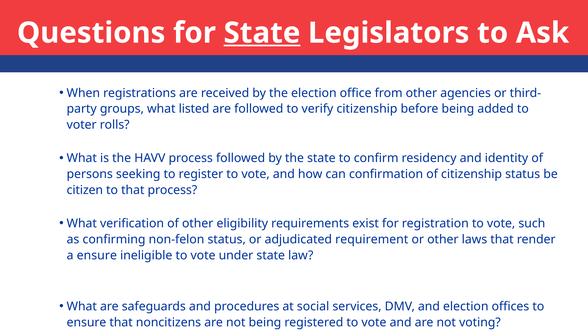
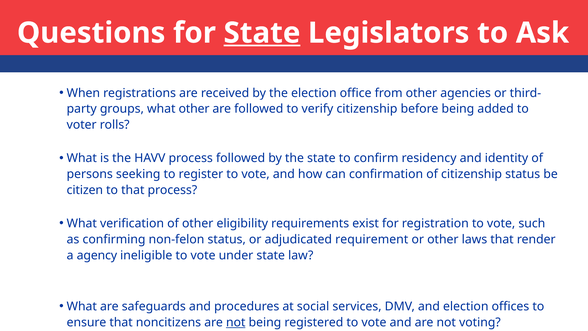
what listed: listed -> other
a ensure: ensure -> agency
not at (236, 322) underline: none -> present
